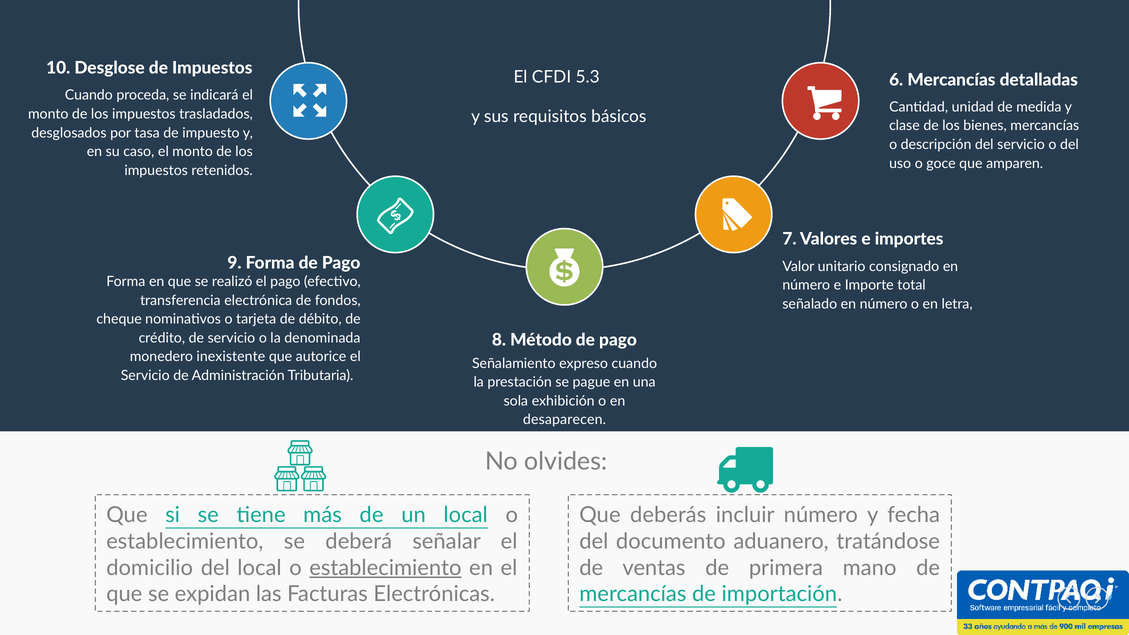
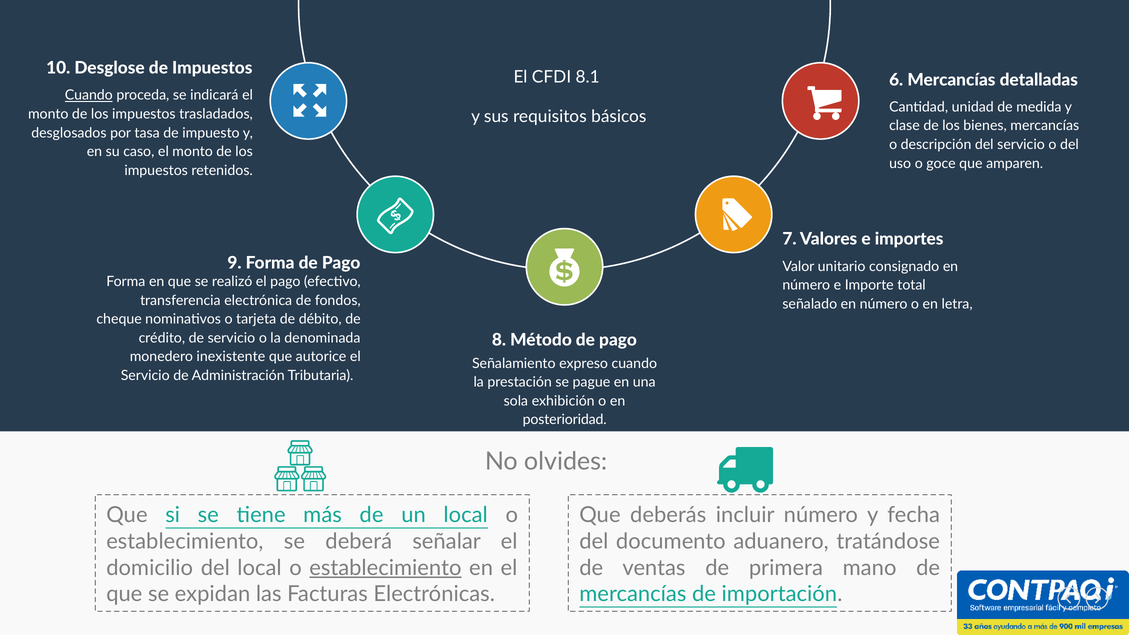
5.3: 5.3 -> 8.1
Cuando at (89, 95) underline: none -> present
desaparecen: desaparecen -> posterioridad
